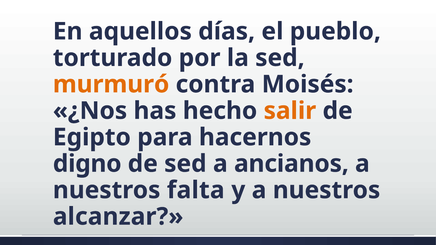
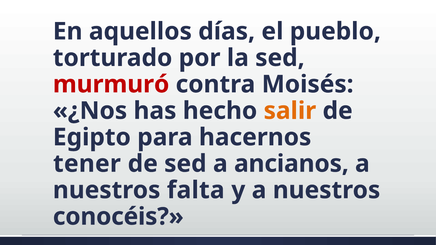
murmuró colour: orange -> red
digno: digno -> tener
alcanzar: alcanzar -> conocéis
